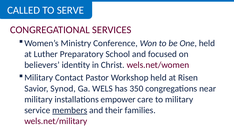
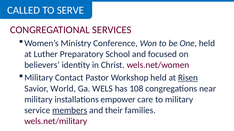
Risen underline: none -> present
Synod: Synod -> World
350: 350 -> 108
